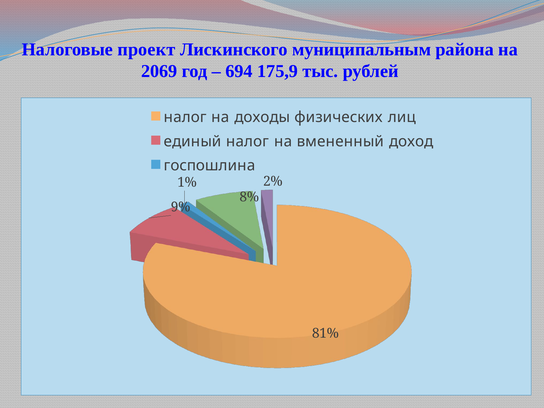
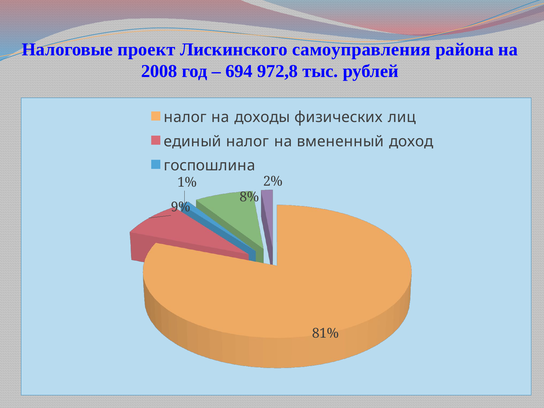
муниципальным: муниципальным -> самоуправления
2069: 2069 -> 2008
175,9: 175,9 -> 972,8
